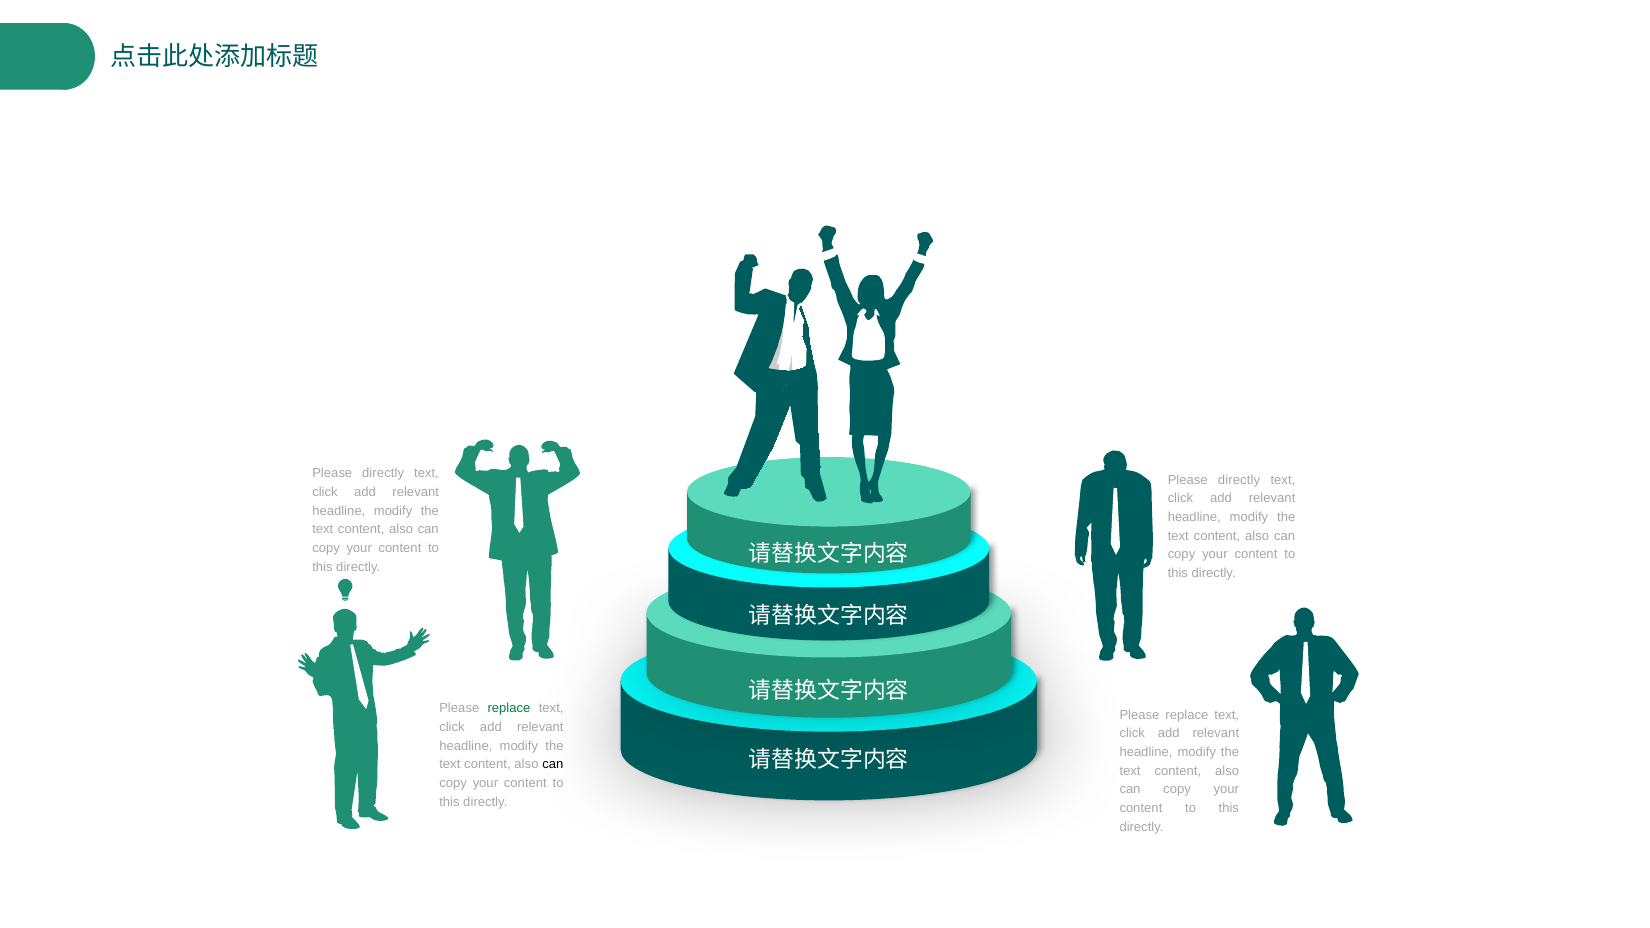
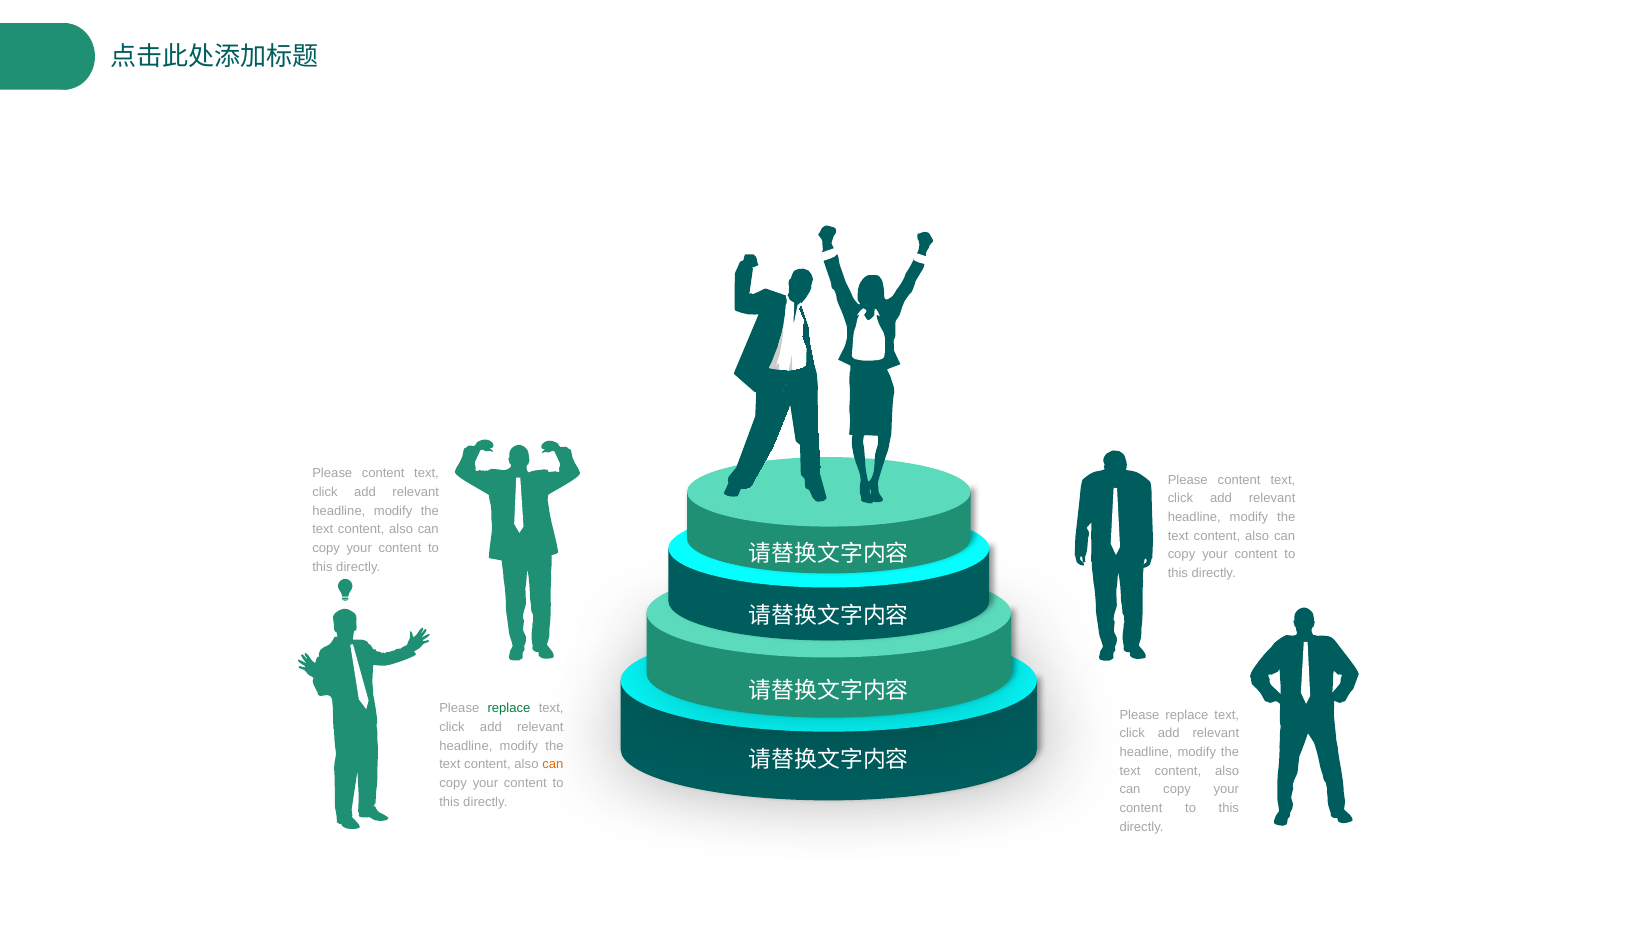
directly at (383, 473): directly -> content
directly at (1239, 480): directly -> content
can at (553, 765) colour: black -> orange
